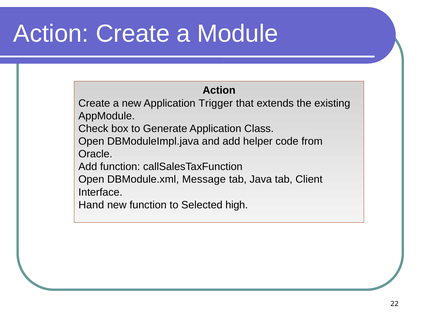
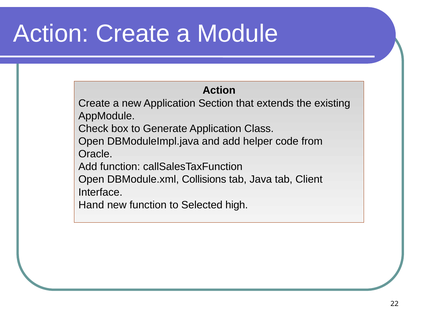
Trigger: Trigger -> Section
Message: Message -> Collisions
